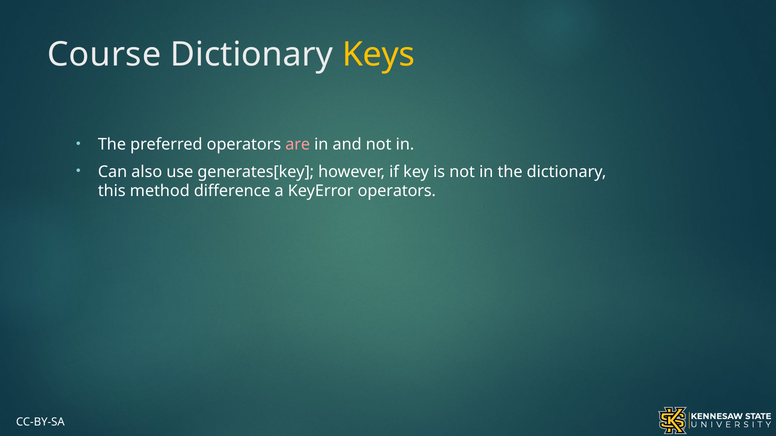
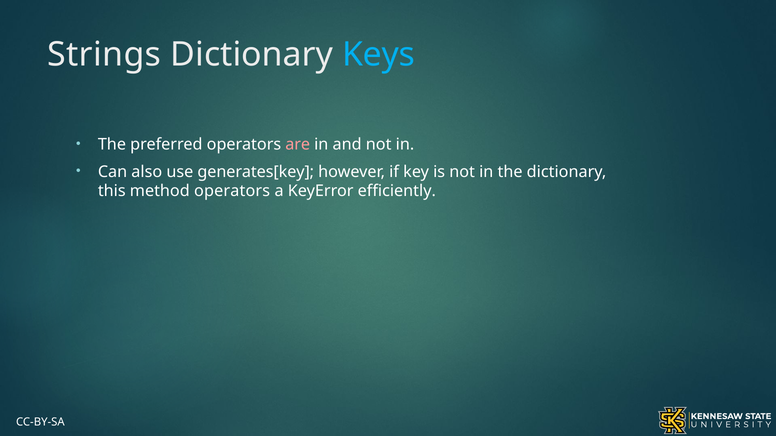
Course: Course -> Strings
Keys colour: yellow -> light blue
method difference: difference -> operators
KeyError operators: operators -> efficiently
